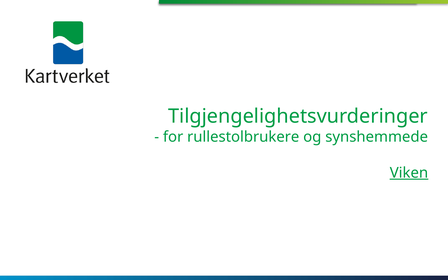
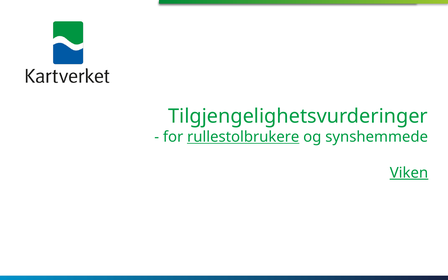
rullestolbrukere underline: none -> present
